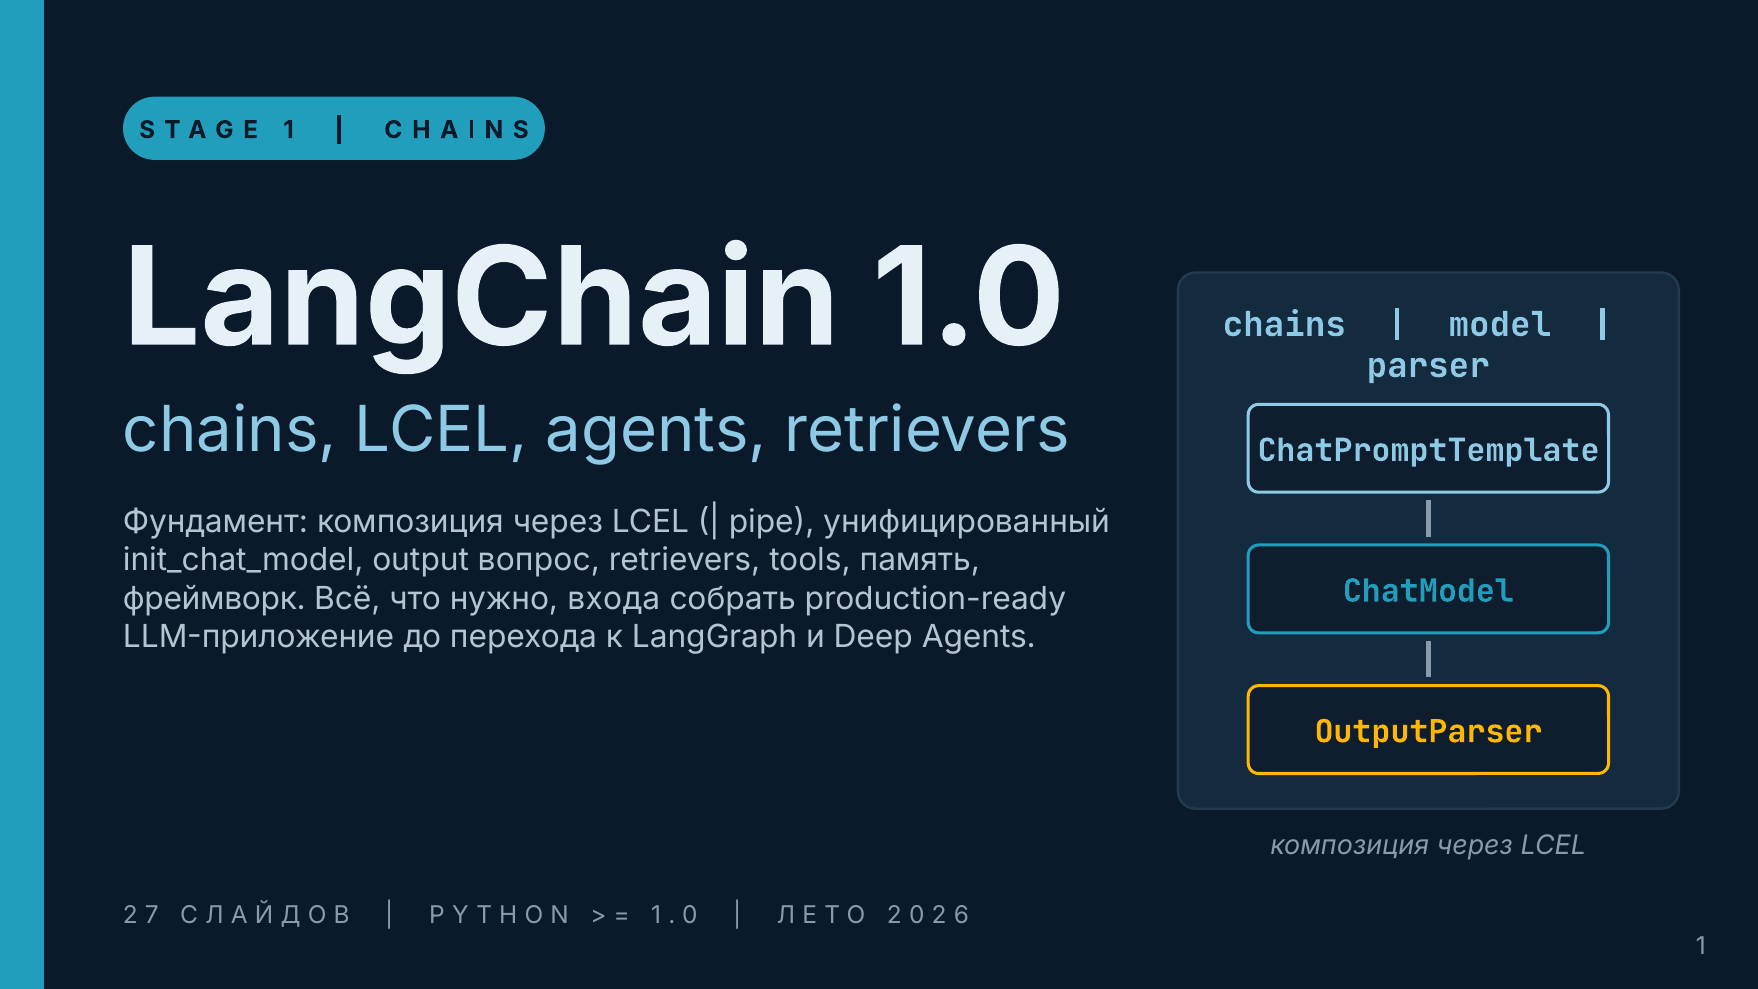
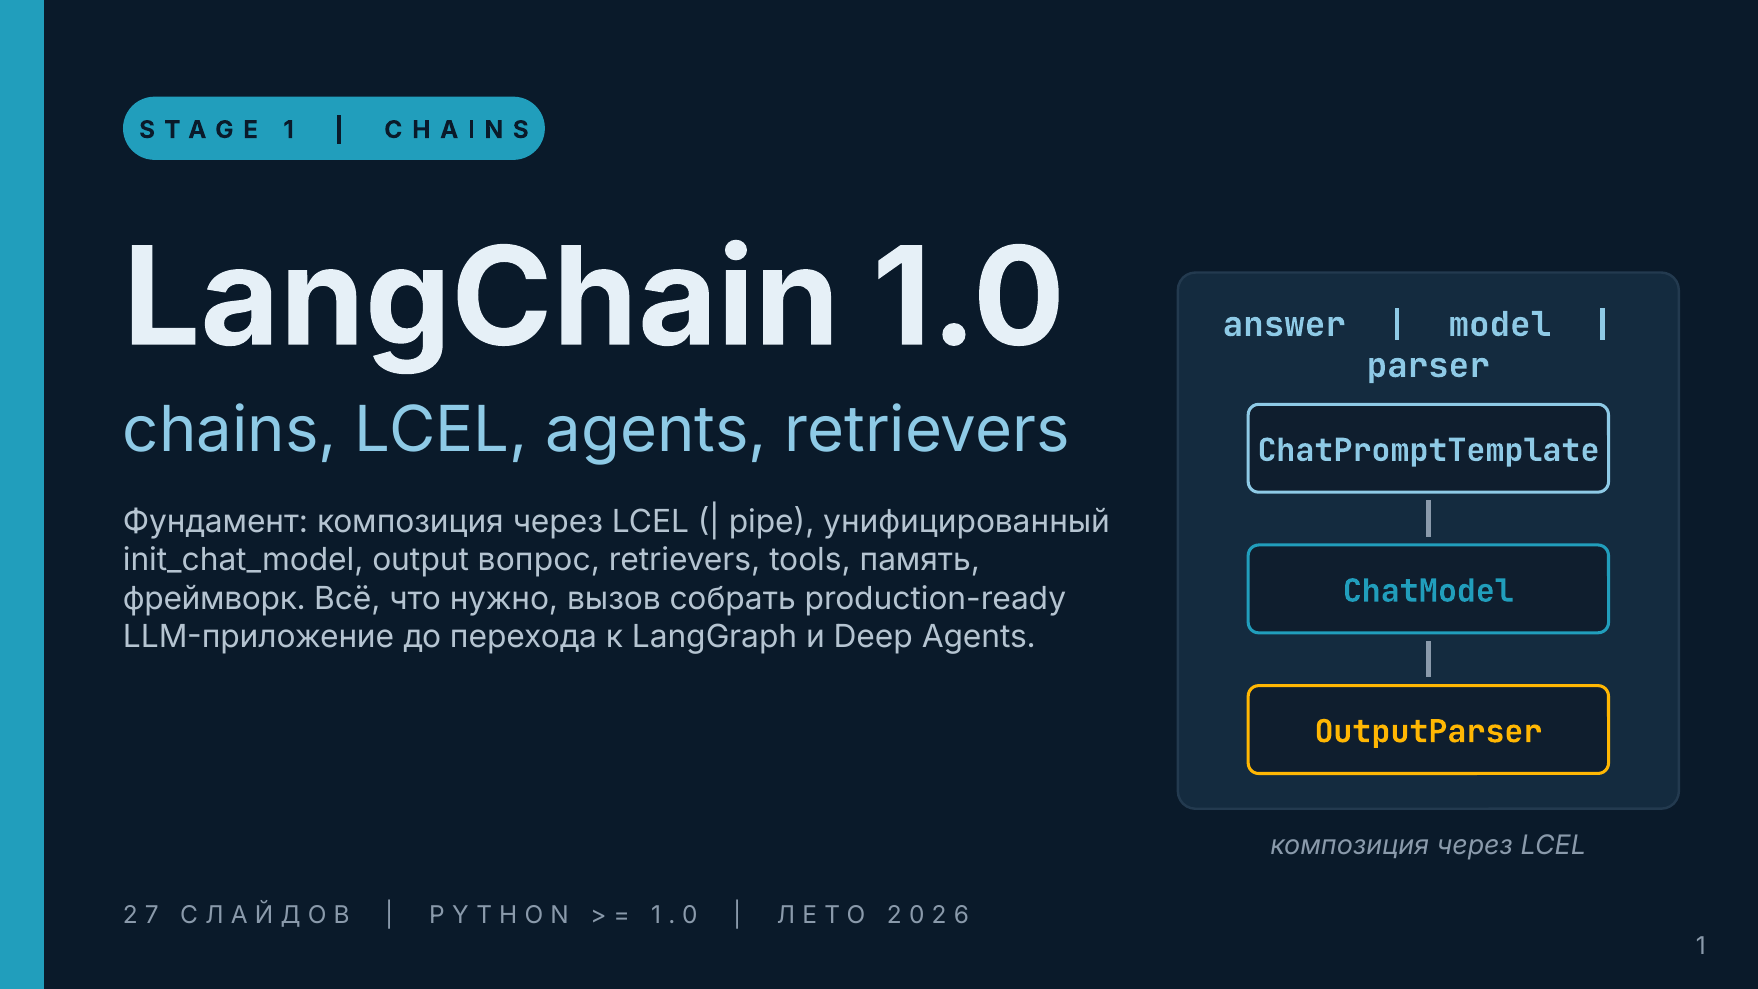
chains at (1284, 325): chains -> answer
входа: входа -> вызов
